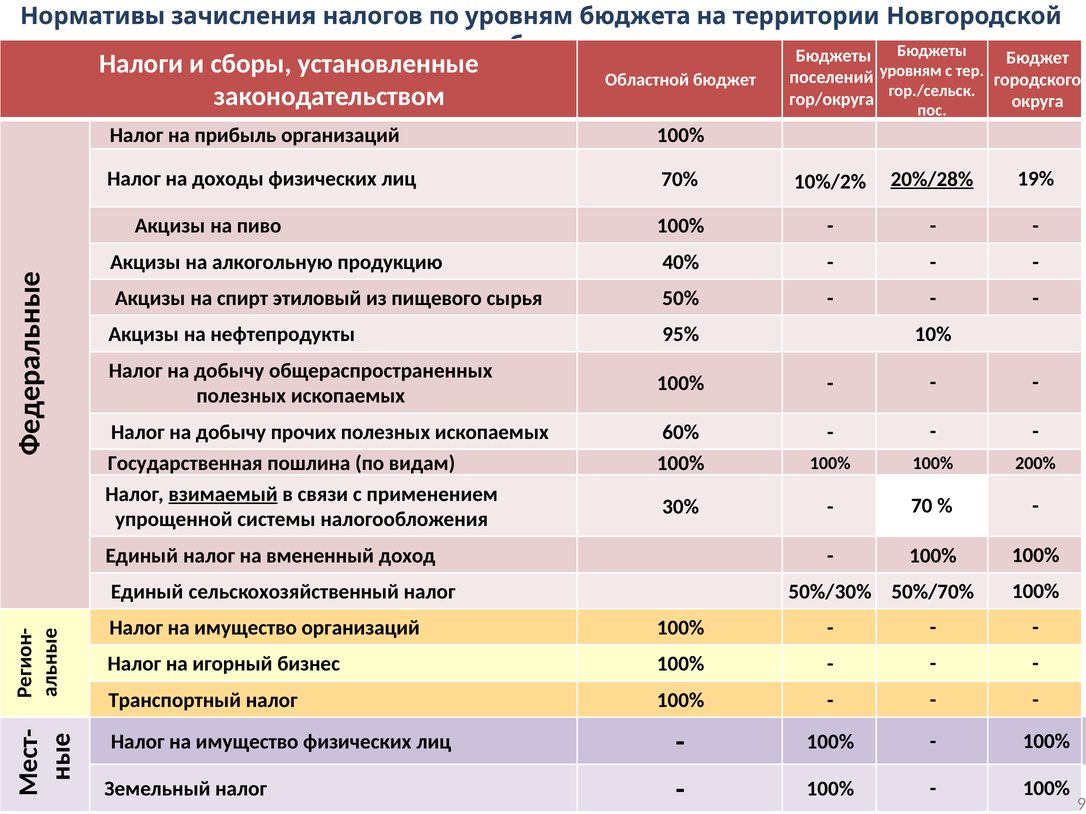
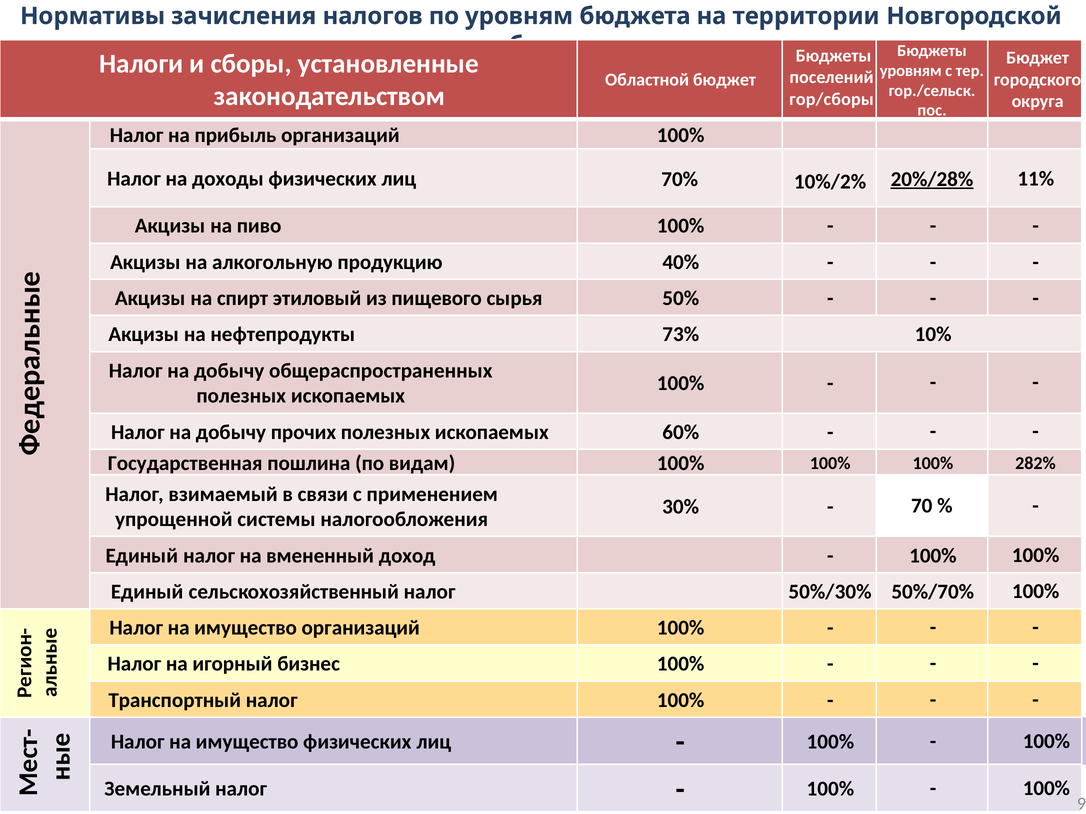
гор/округа: гор/округа -> гор/сборы
19%: 19% -> 11%
95%: 95% -> 73%
200%: 200% -> 282%
взимаемый underline: present -> none
